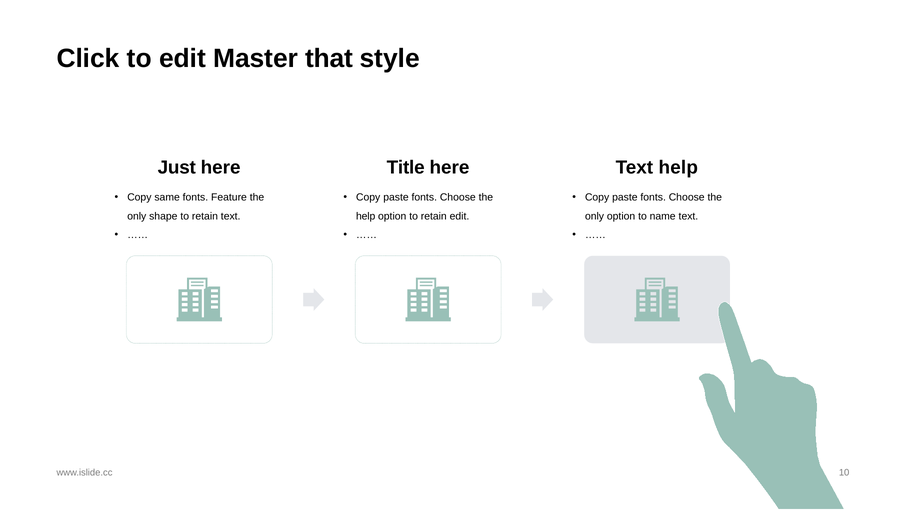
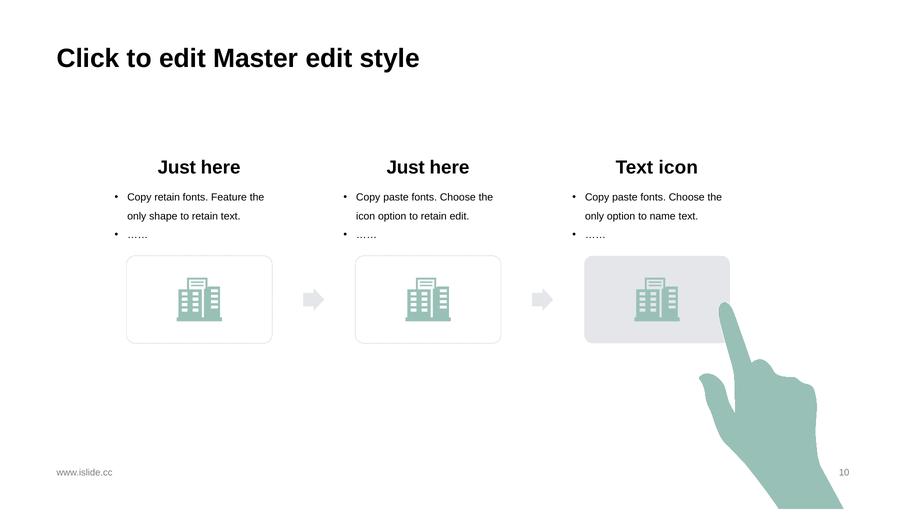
Master that: that -> edit
Title at (406, 167): Title -> Just
Text help: help -> icon
Copy same: same -> retain
help at (366, 216): help -> icon
